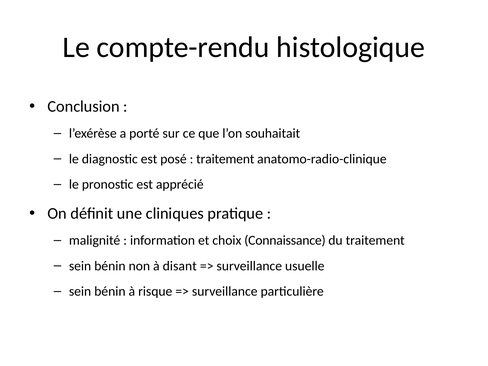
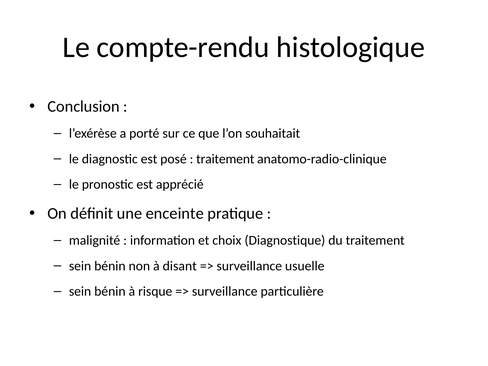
cliniques: cliniques -> enceinte
Connaissance: Connaissance -> Diagnostique
